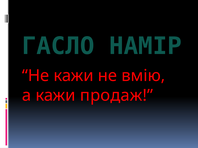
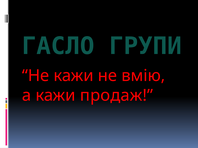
НАМІР: НАМІР -> ГРУПИ
